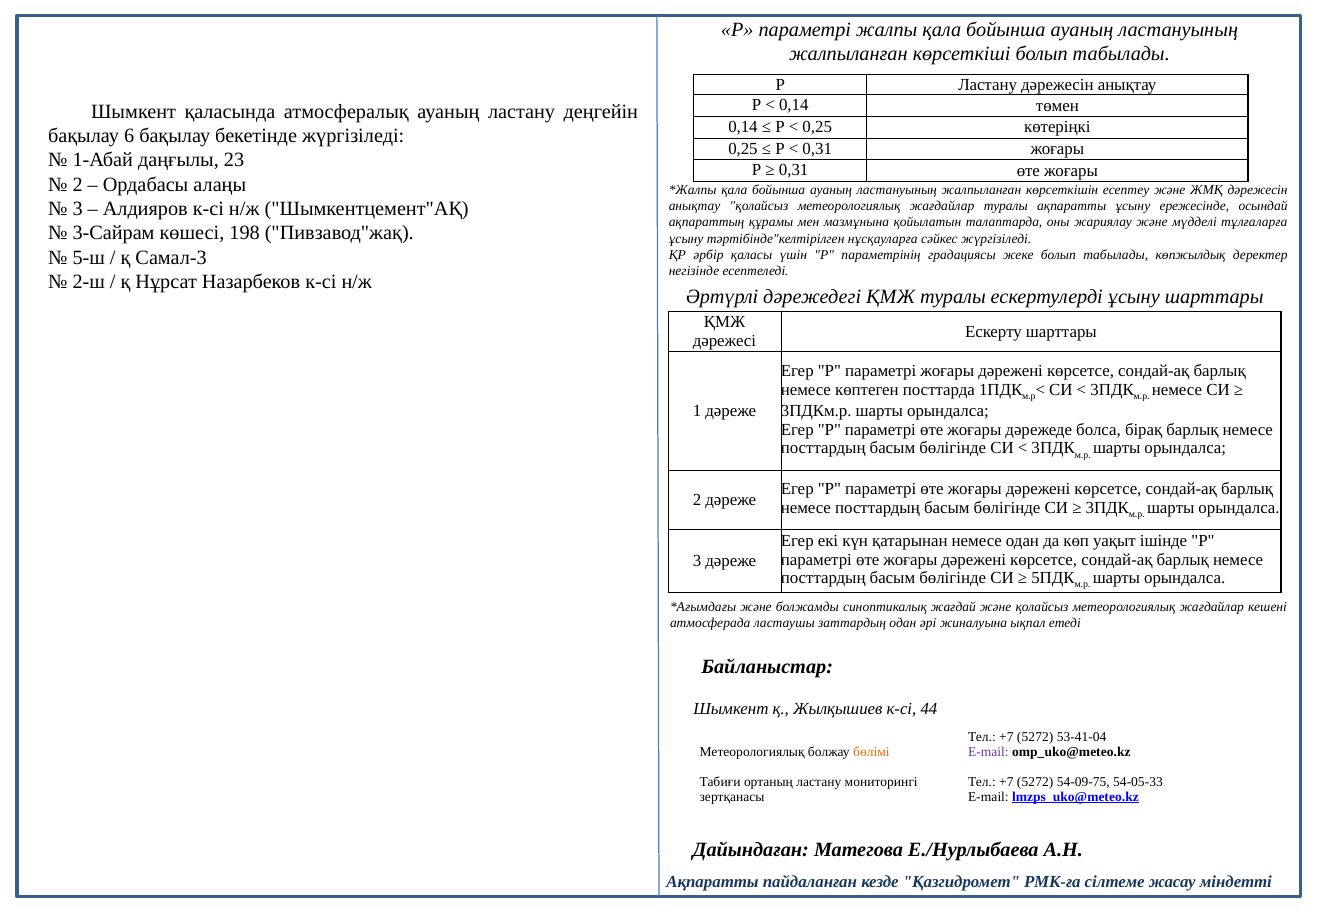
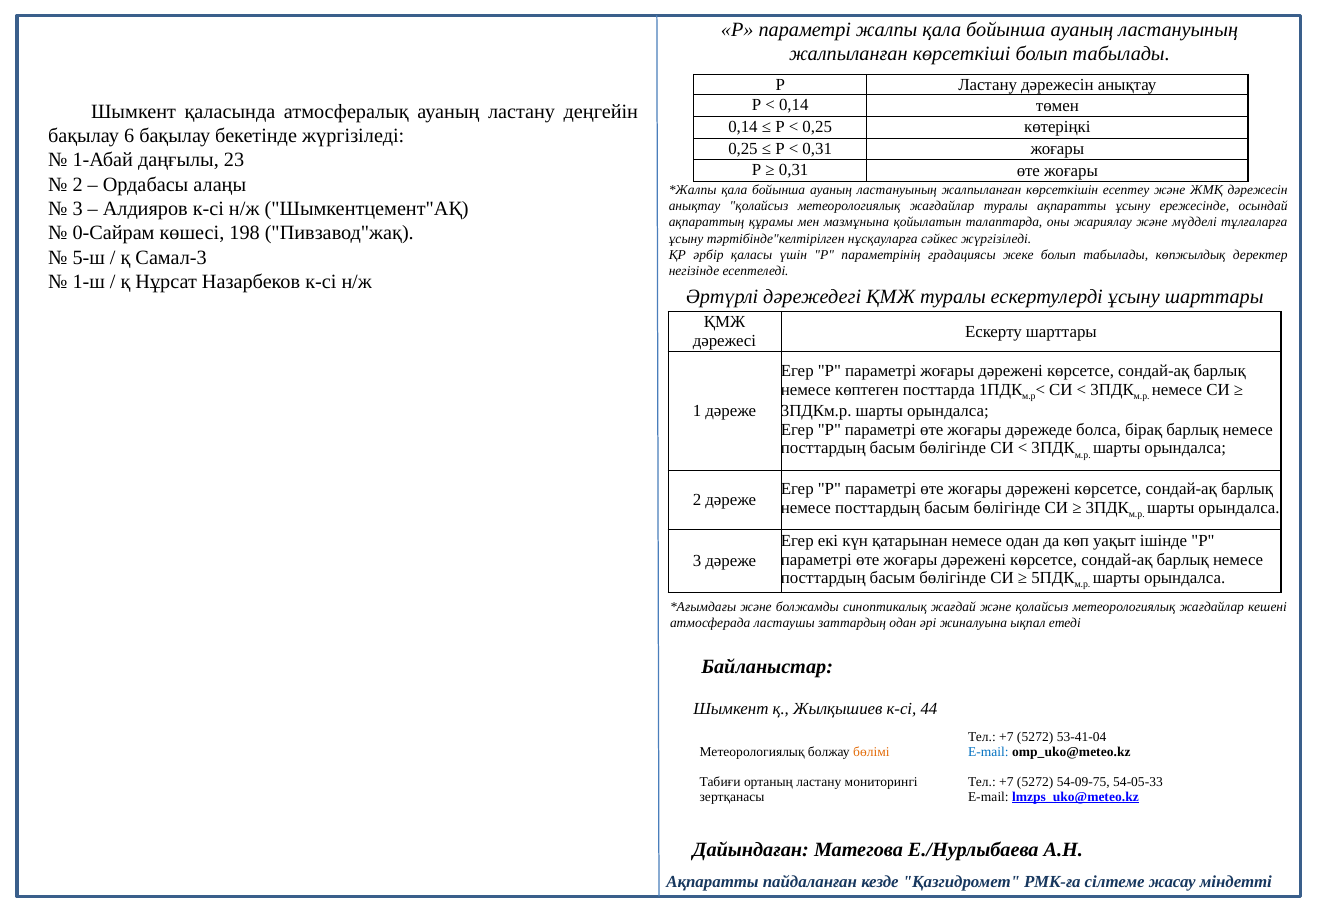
3-Сайрам: 3-Сайрам -> 0-Сайрам
2-ш: 2-ш -> 1-ш
E-mail at (988, 752) colour: purple -> blue
